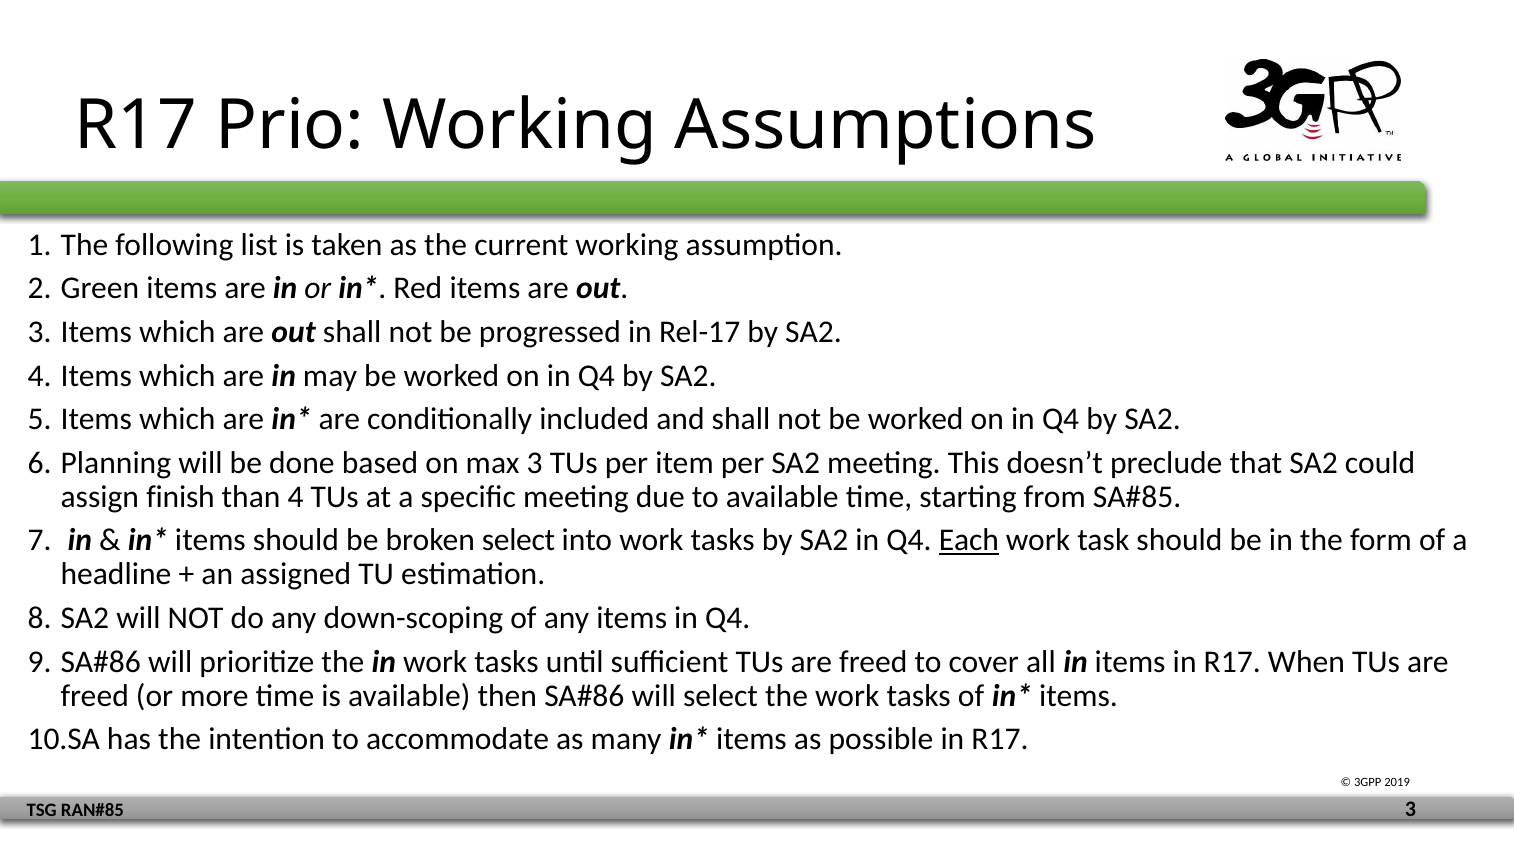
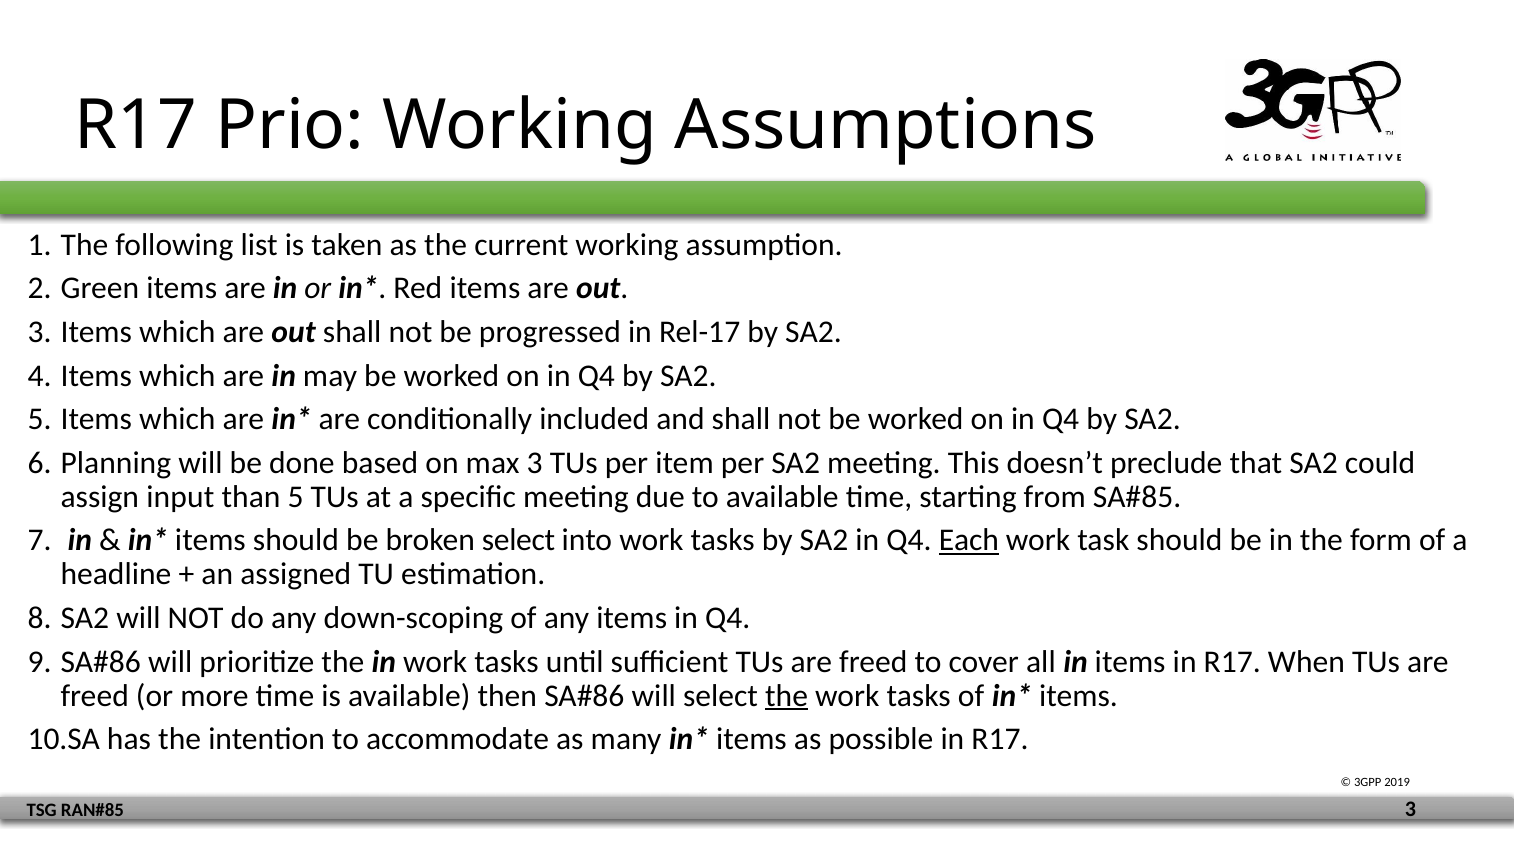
finish: finish -> input
than 4: 4 -> 5
the at (787, 695) underline: none -> present
